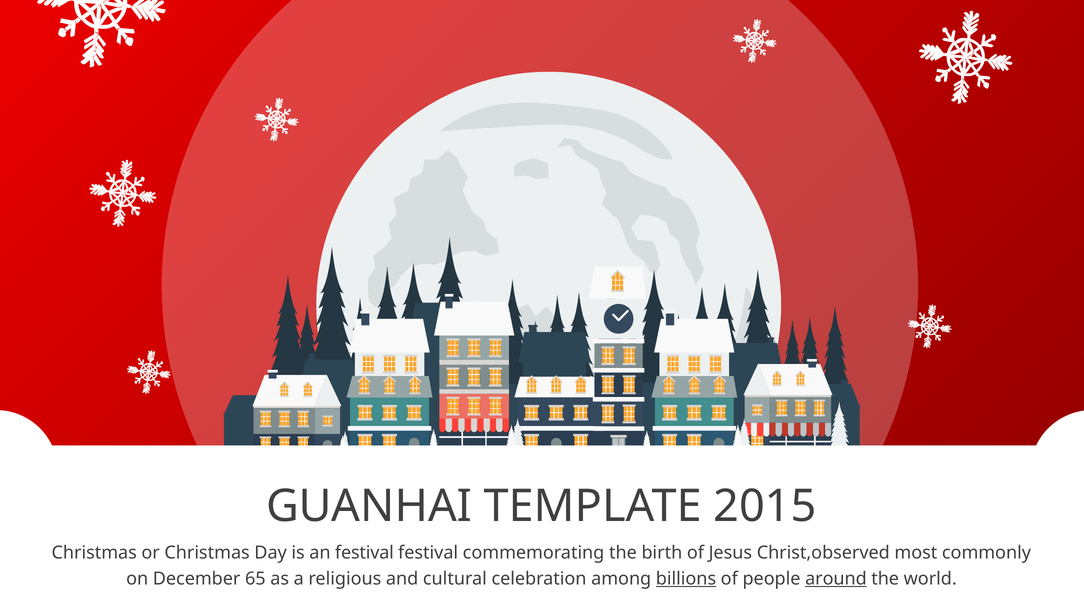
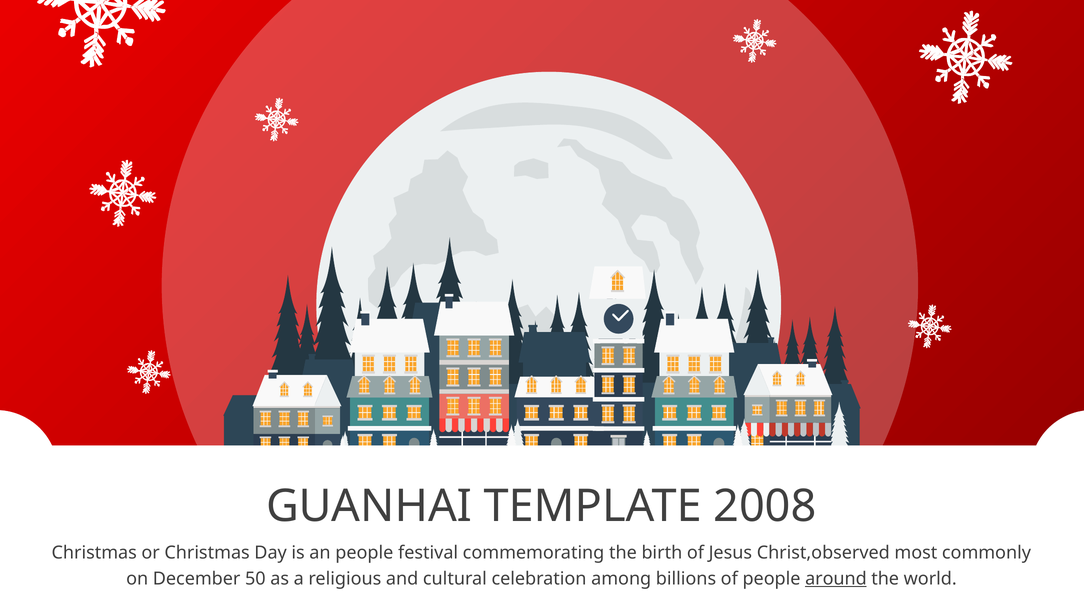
2015: 2015 -> 2008
an festival: festival -> people
65: 65 -> 50
billions underline: present -> none
